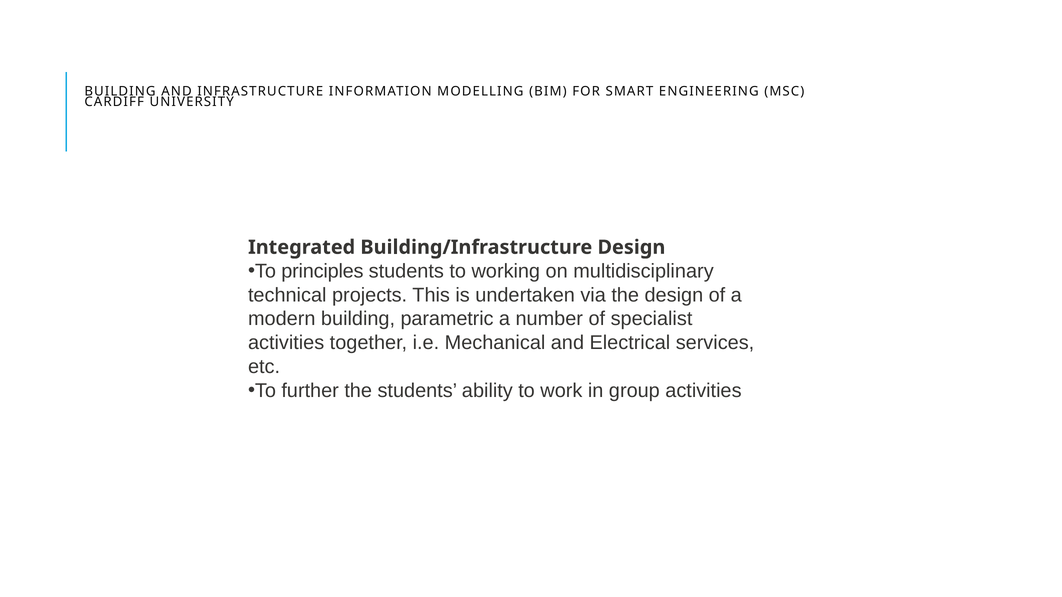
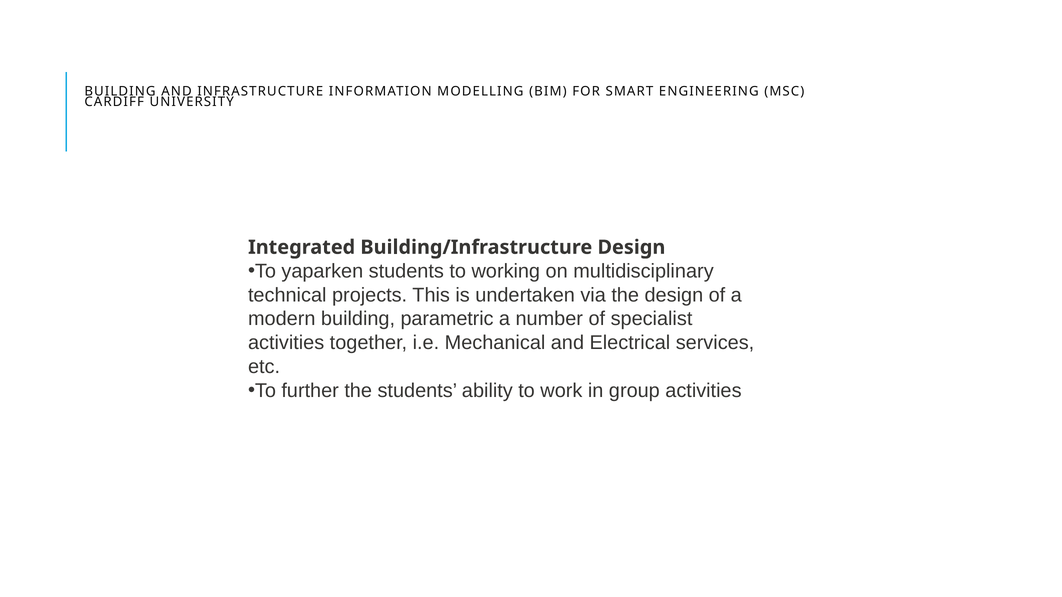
principles: principles -> yaparken
